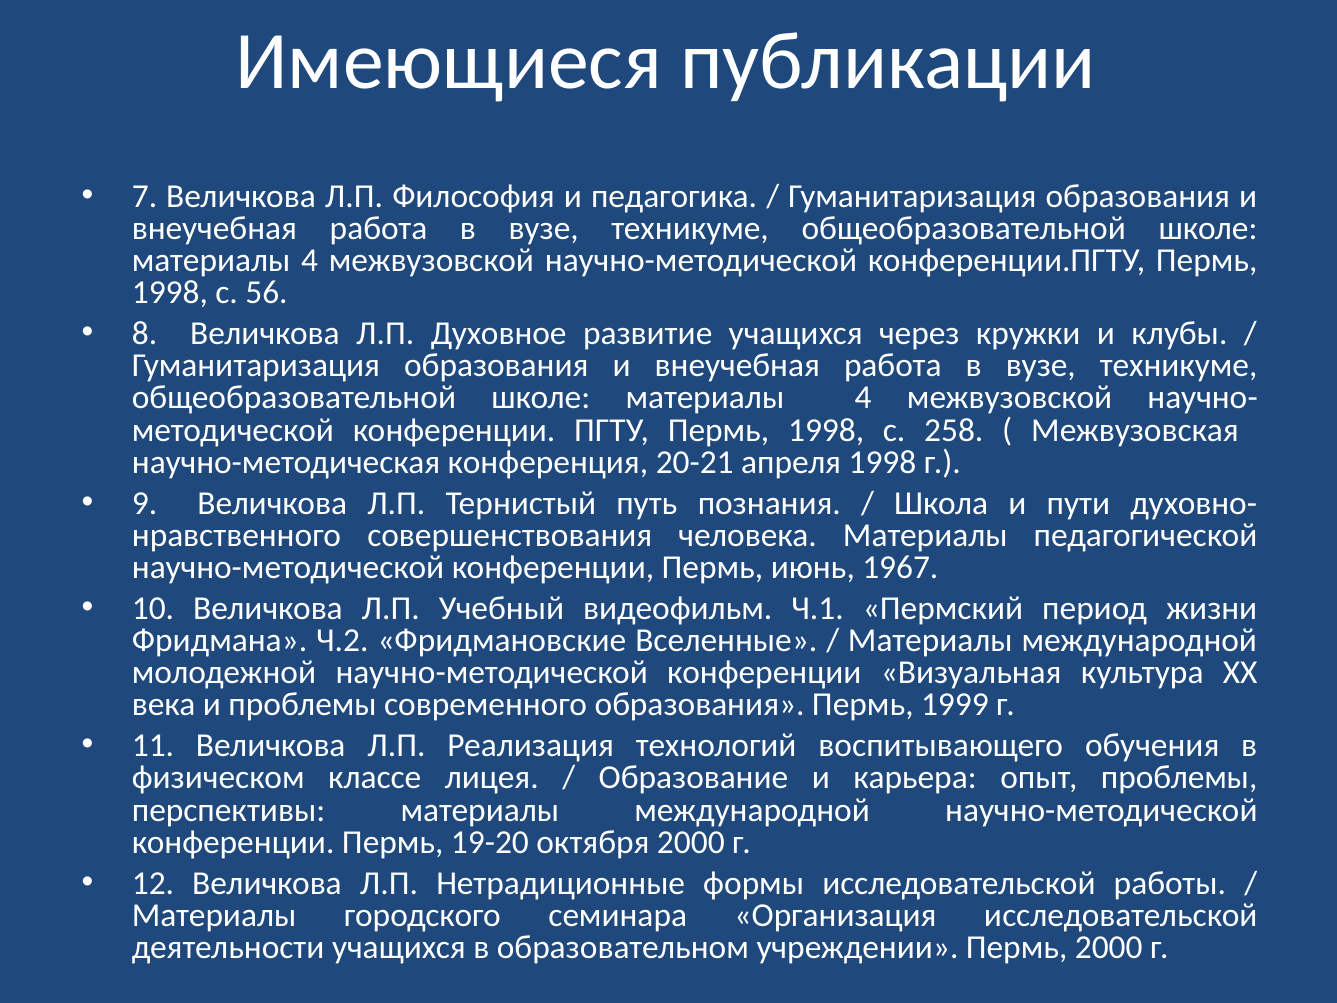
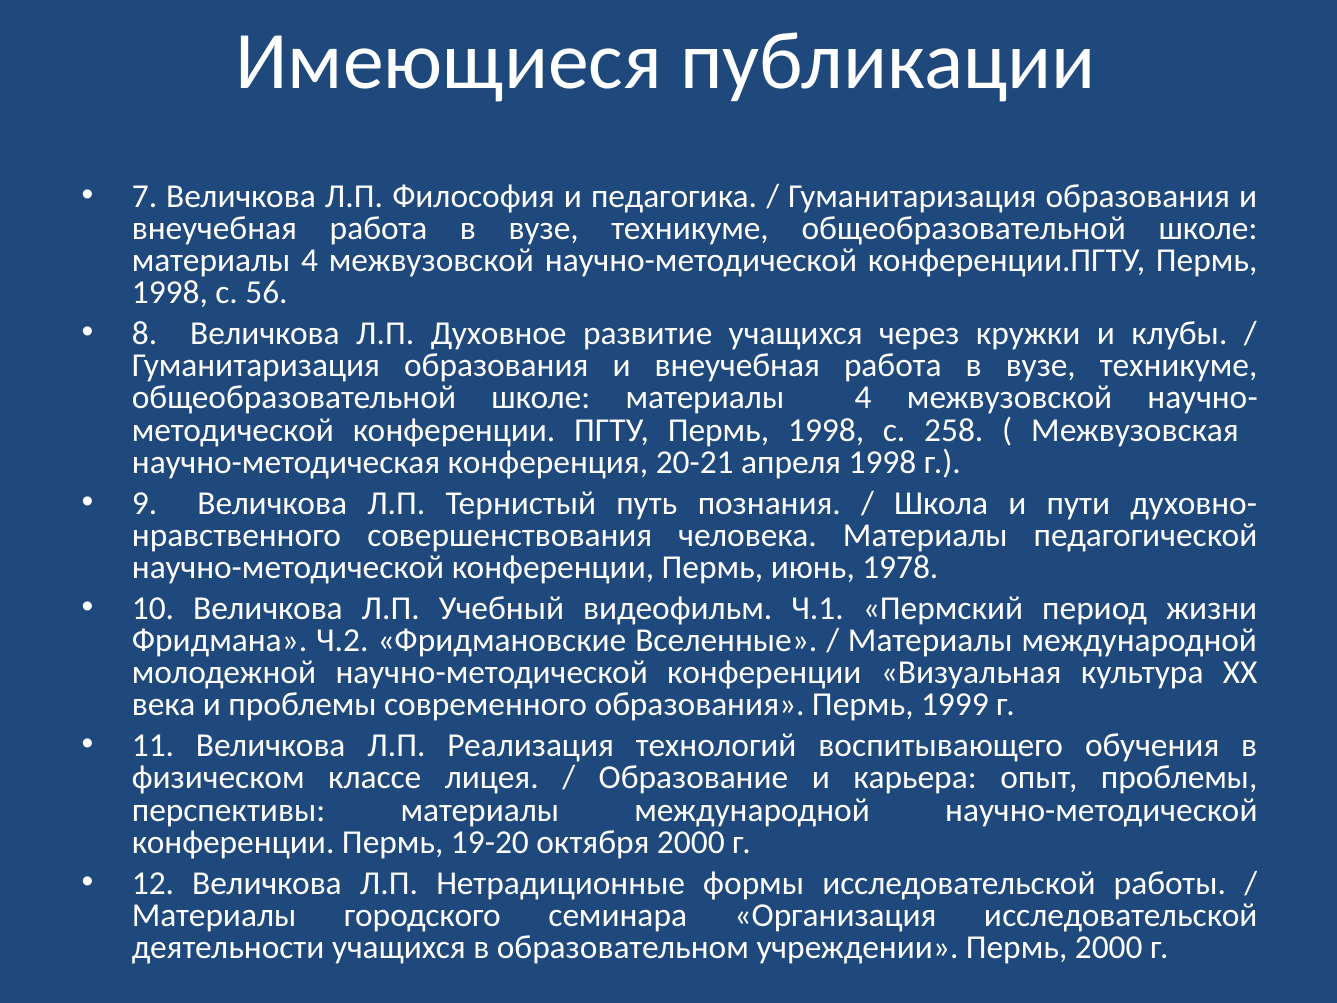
1967: 1967 -> 1978
